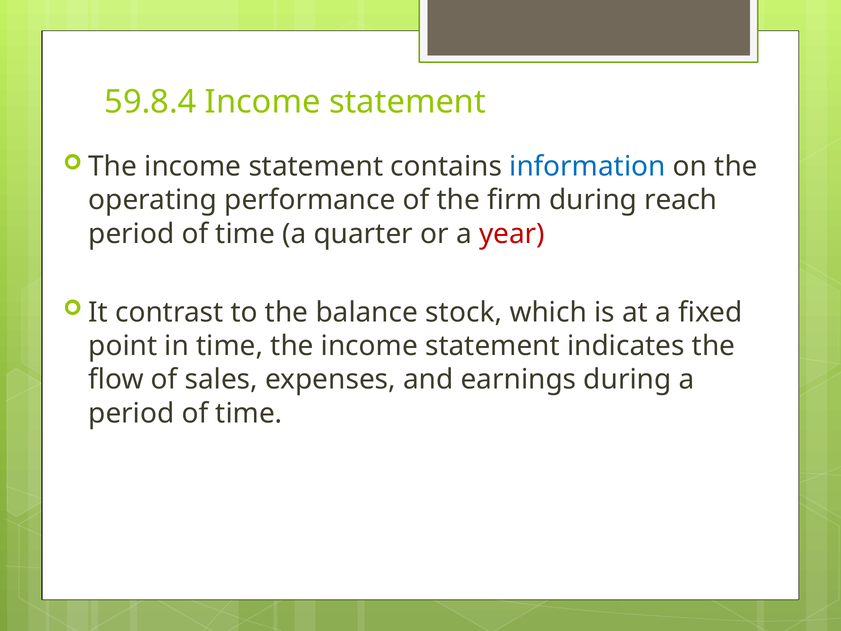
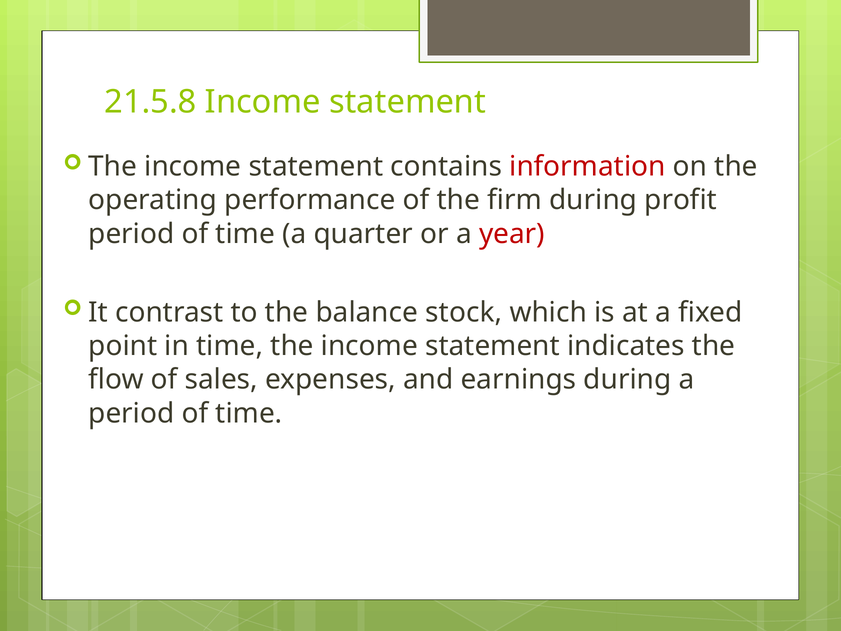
59.8.4: 59.8.4 -> 21.5.8
information colour: blue -> red
reach: reach -> profit
